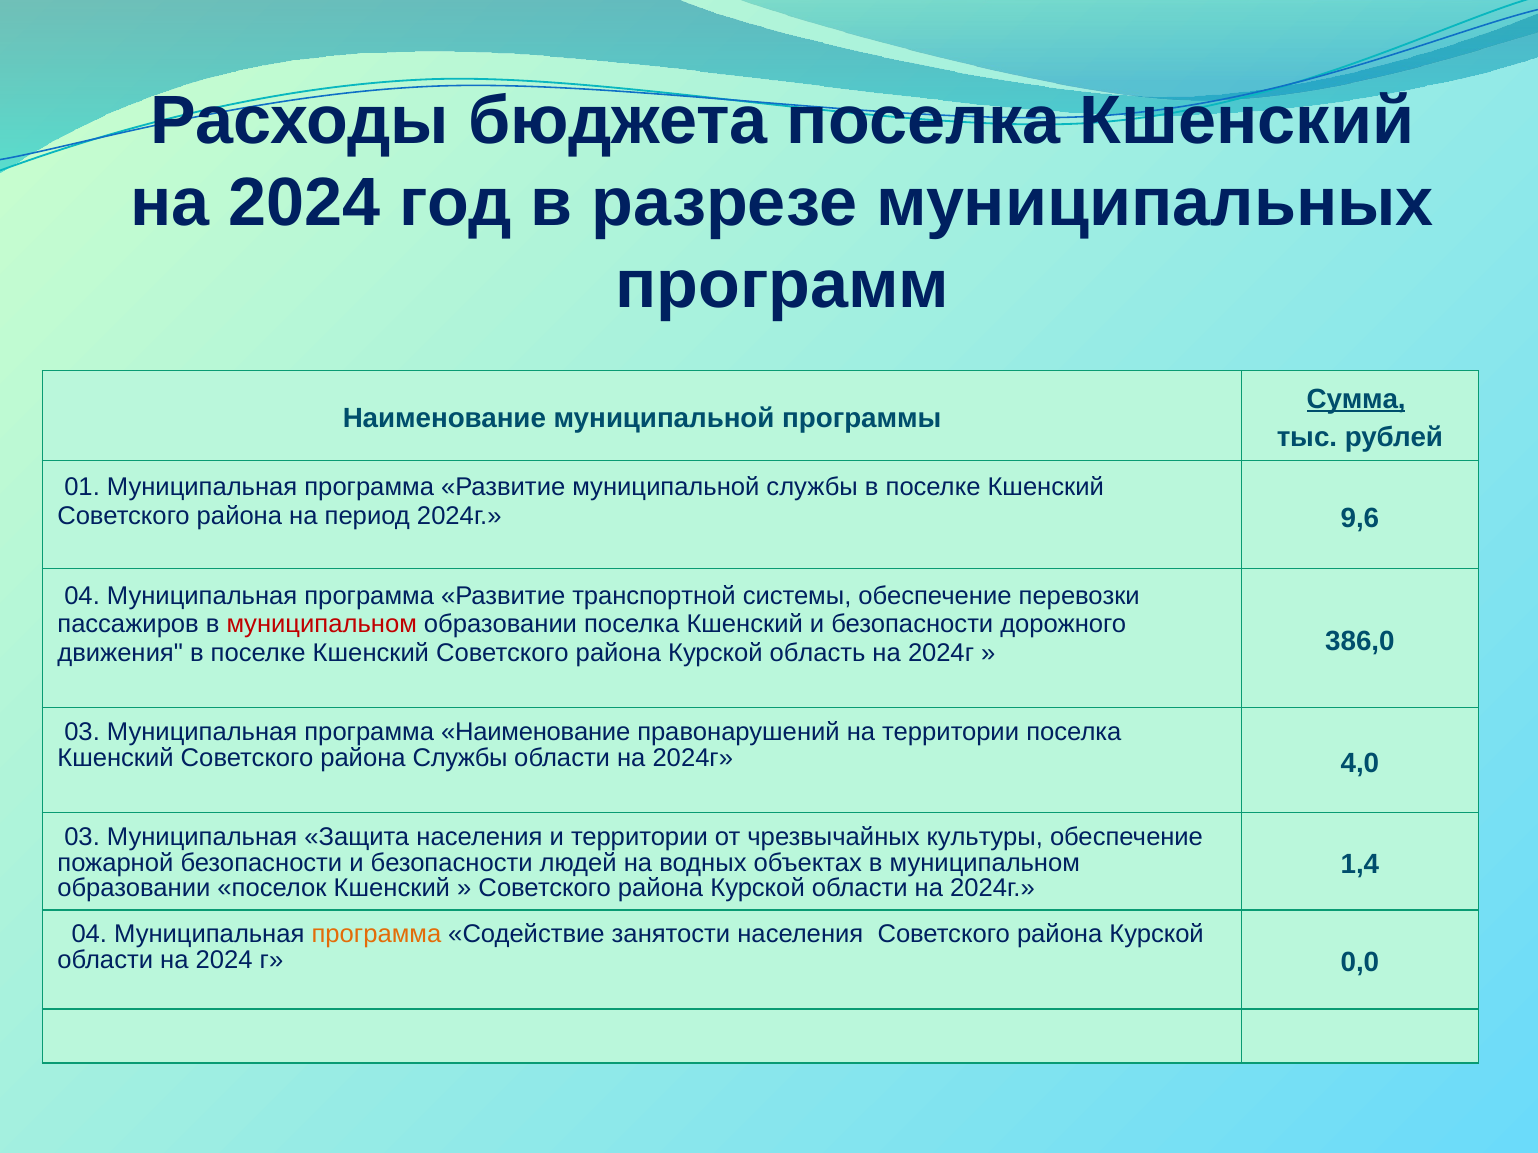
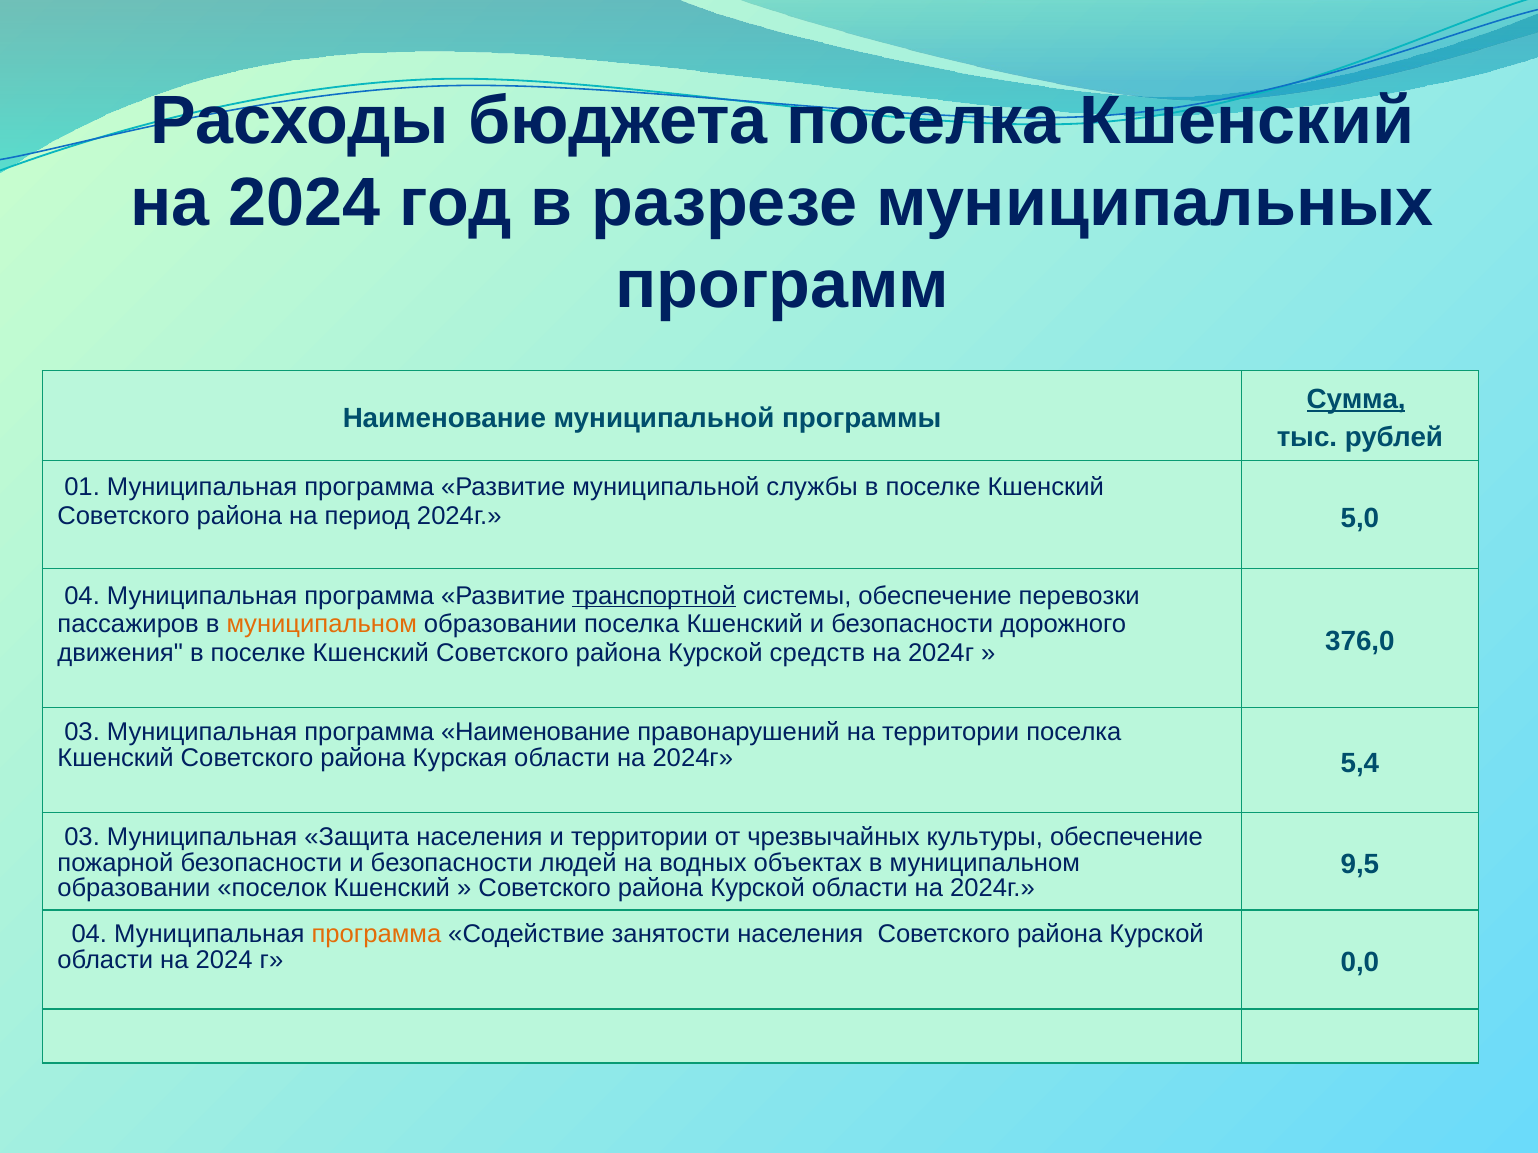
9,6: 9,6 -> 5,0
транспортной underline: none -> present
муниципальном at (322, 625) colour: red -> orange
область: область -> средств
386,0: 386,0 -> 376,0
района Службы: Службы -> Курская
4,0: 4,0 -> 5,4
1,4: 1,4 -> 9,5
